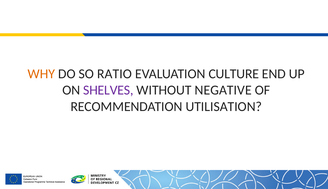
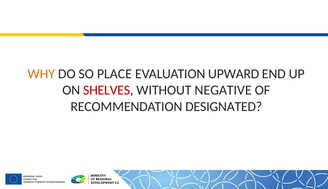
RATIO: RATIO -> PLACE
CULTURE: CULTURE -> UPWARD
SHELVES colour: purple -> red
UTILISATION: UTILISATION -> DESIGNATED
